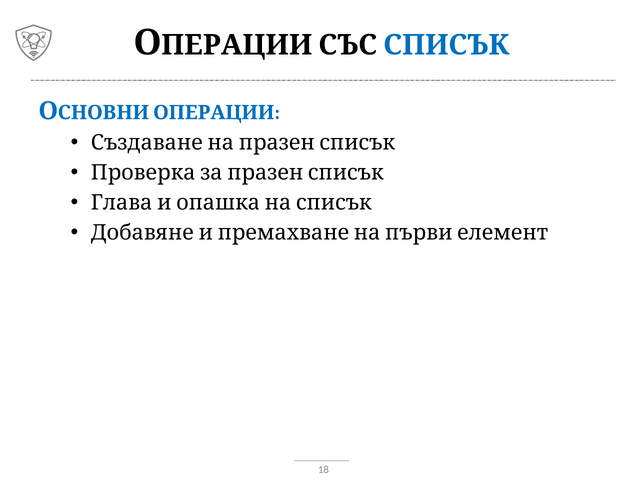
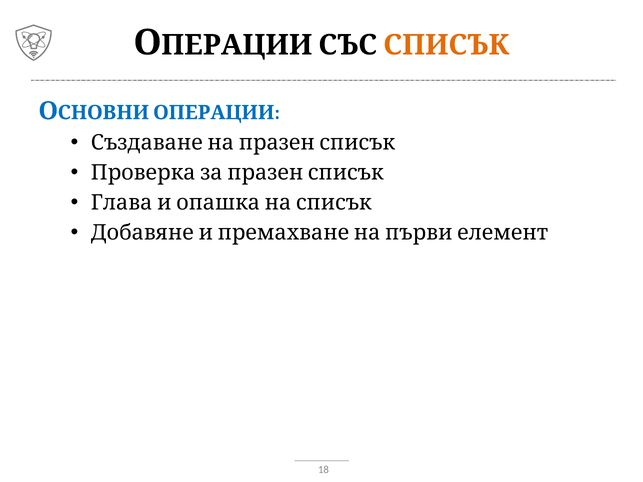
СПИСЪК colour: blue -> orange
